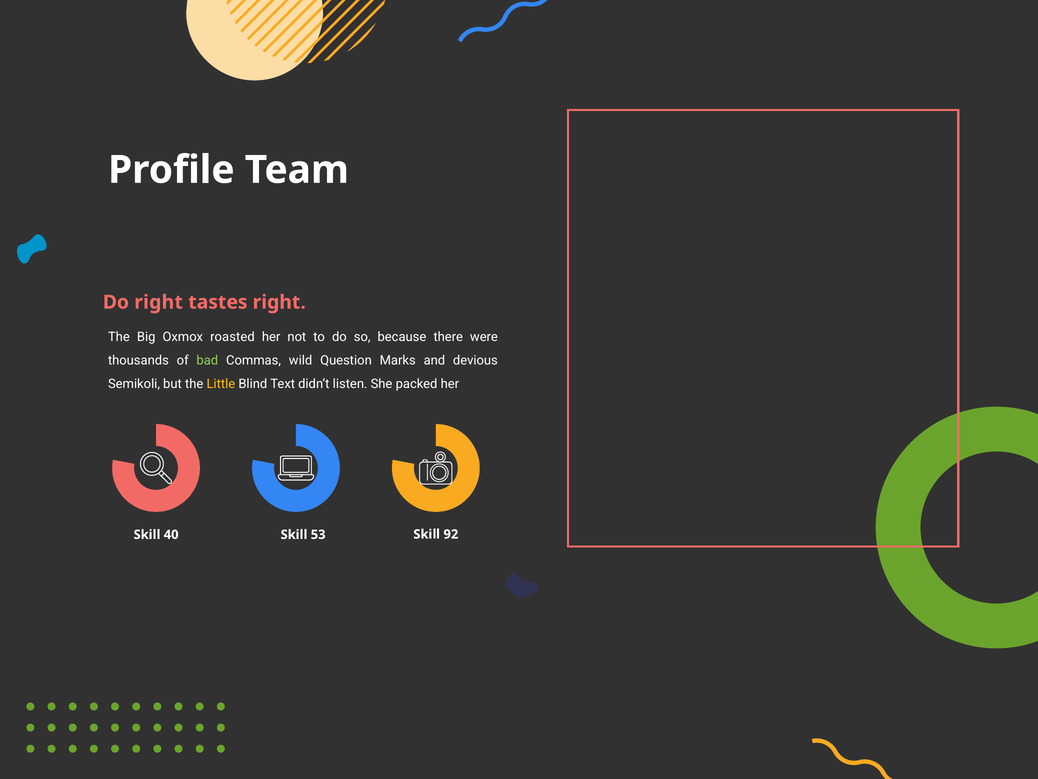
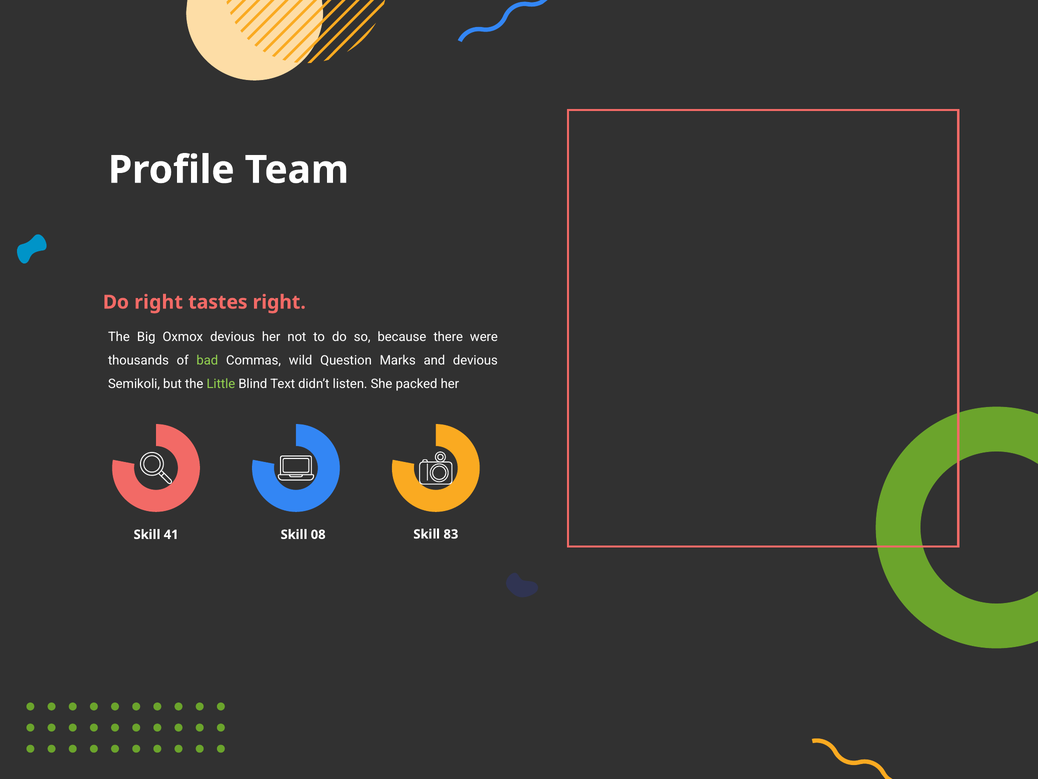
Oxmox roasted: roasted -> devious
Little colour: yellow -> light green
40: 40 -> 41
53: 53 -> 08
92: 92 -> 83
